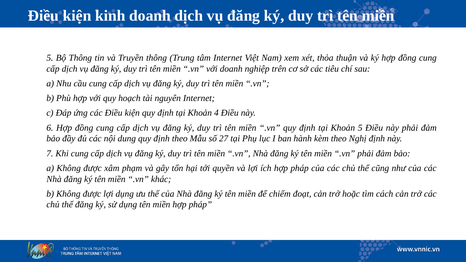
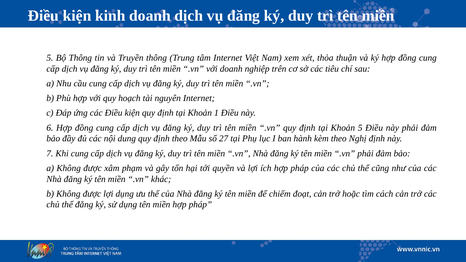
4: 4 -> 1
